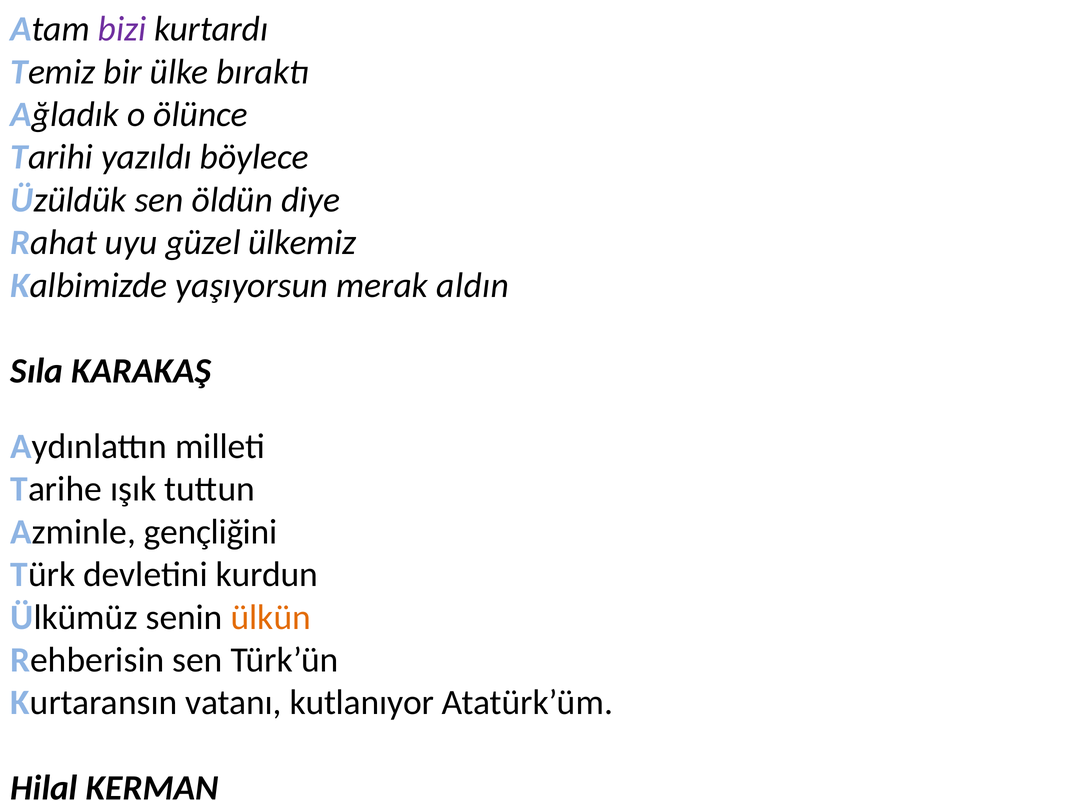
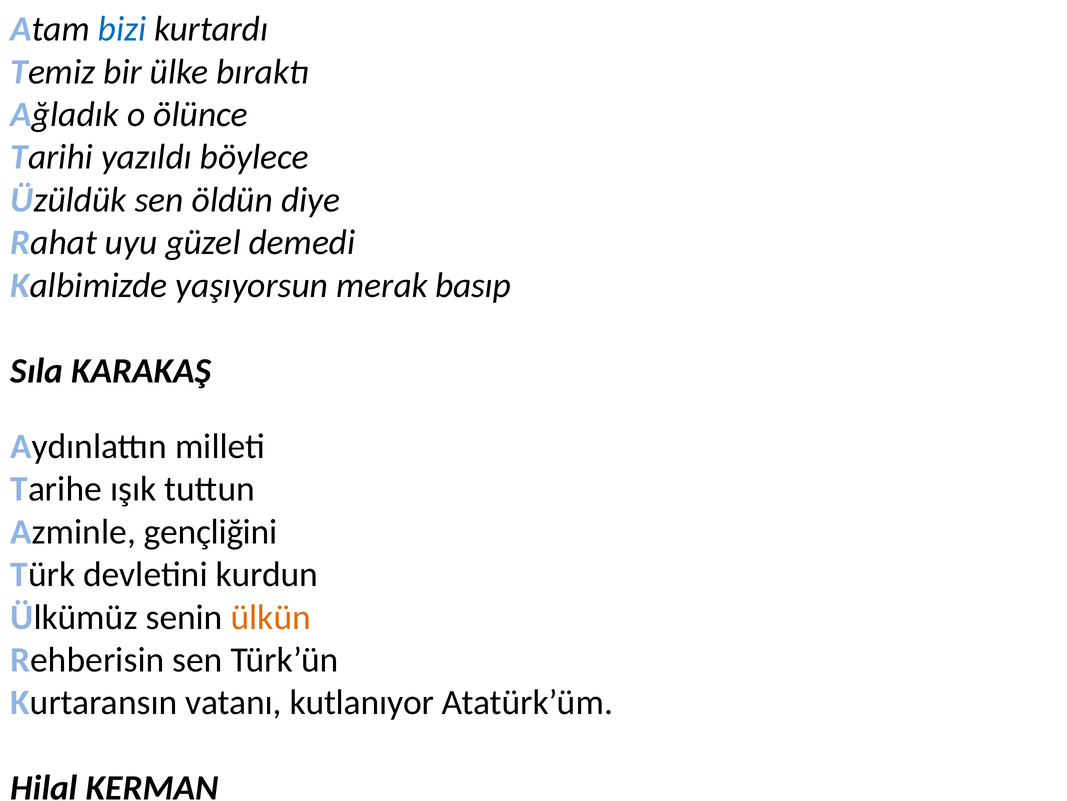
bizi colour: purple -> blue
ülkemiz: ülkemiz -> demedi
aldın: aldın -> basıp
